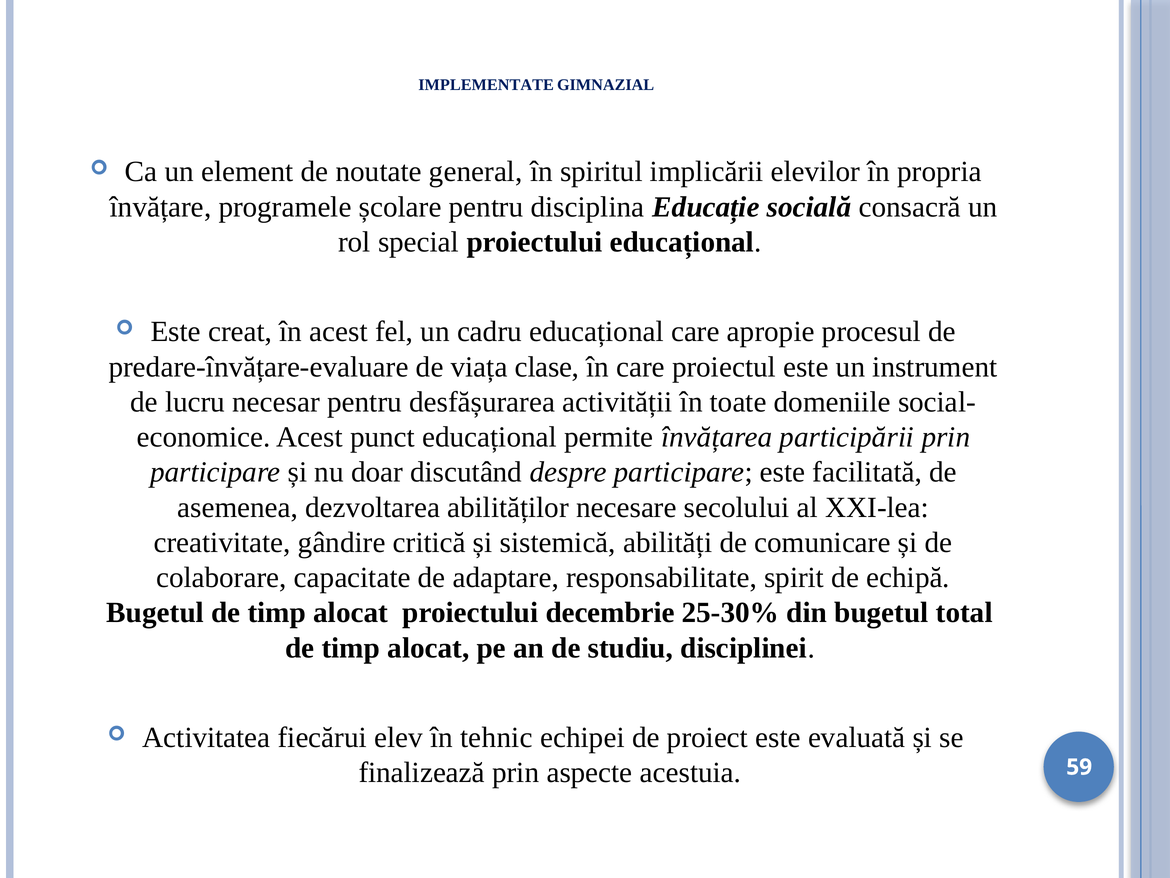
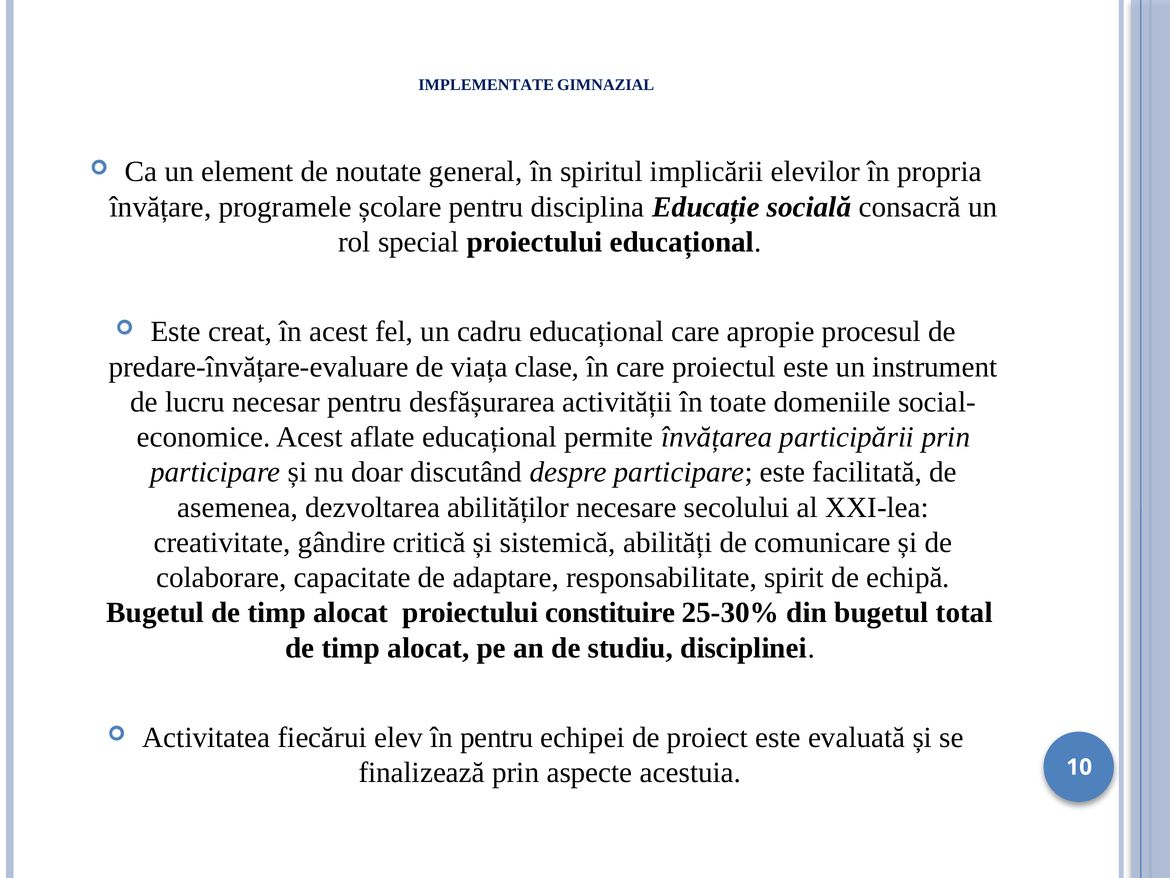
punct: punct -> aflate
decembrie: decembrie -> constituire
în tehnic: tehnic -> pentru
59: 59 -> 10
